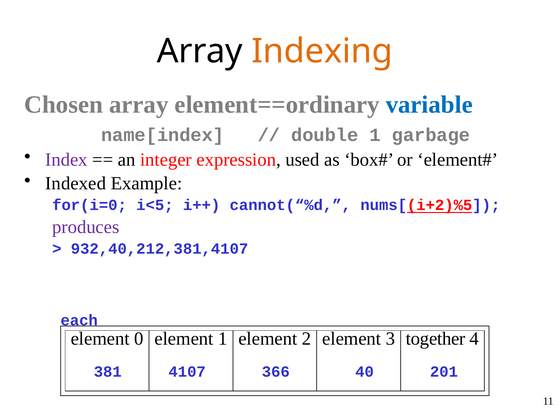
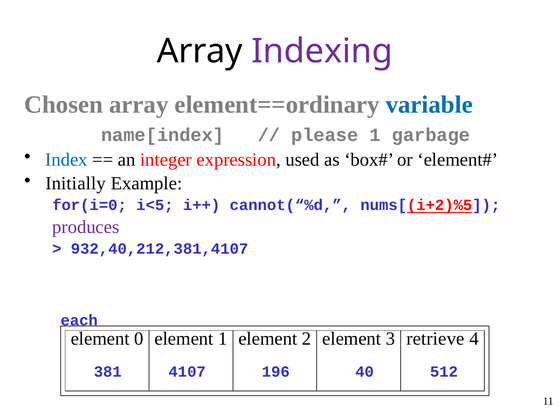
Indexing colour: orange -> purple
double: double -> please
Index colour: purple -> blue
Indexed: Indexed -> Initially
together: together -> retrieve
366: 366 -> 196
201: 201 -> 512
